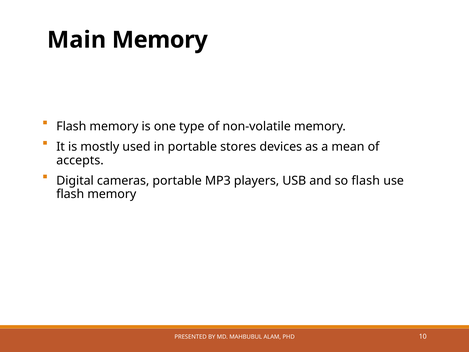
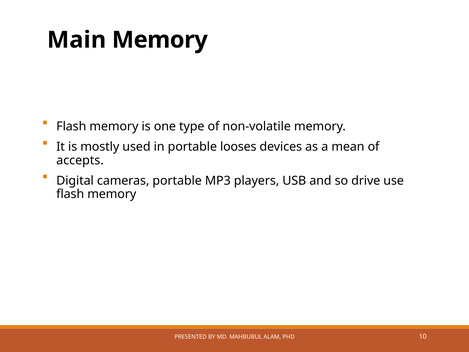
stores: stores -> looses
so flash: flash -> drive
